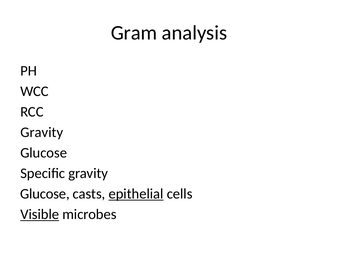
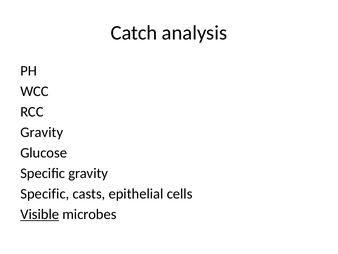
Gram: Gram -> Catch
Glucose at (45, 193): Glucose -> Specific
epithelial underline: present -> none
